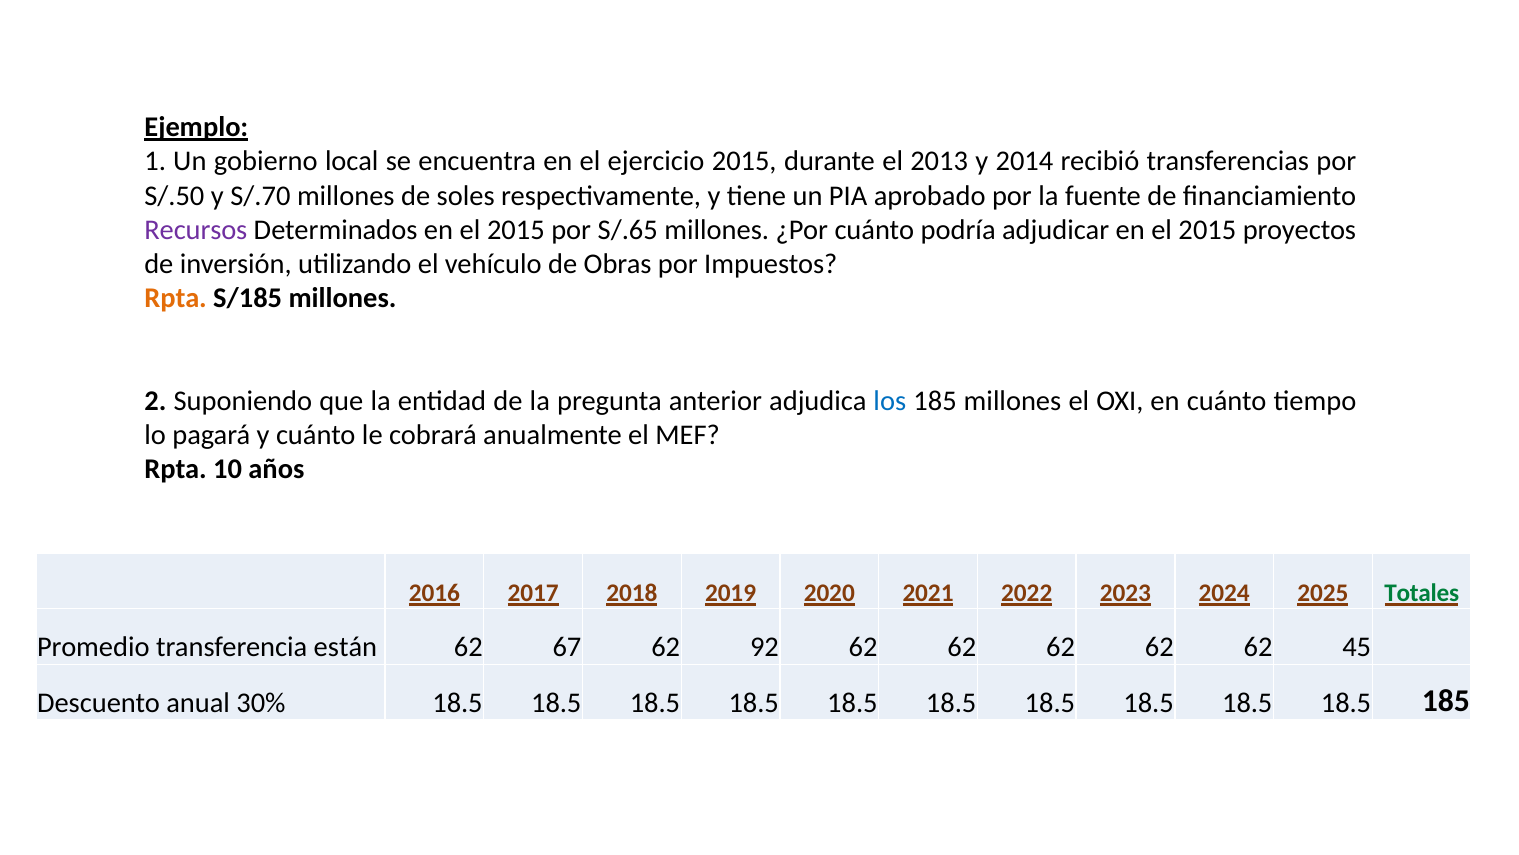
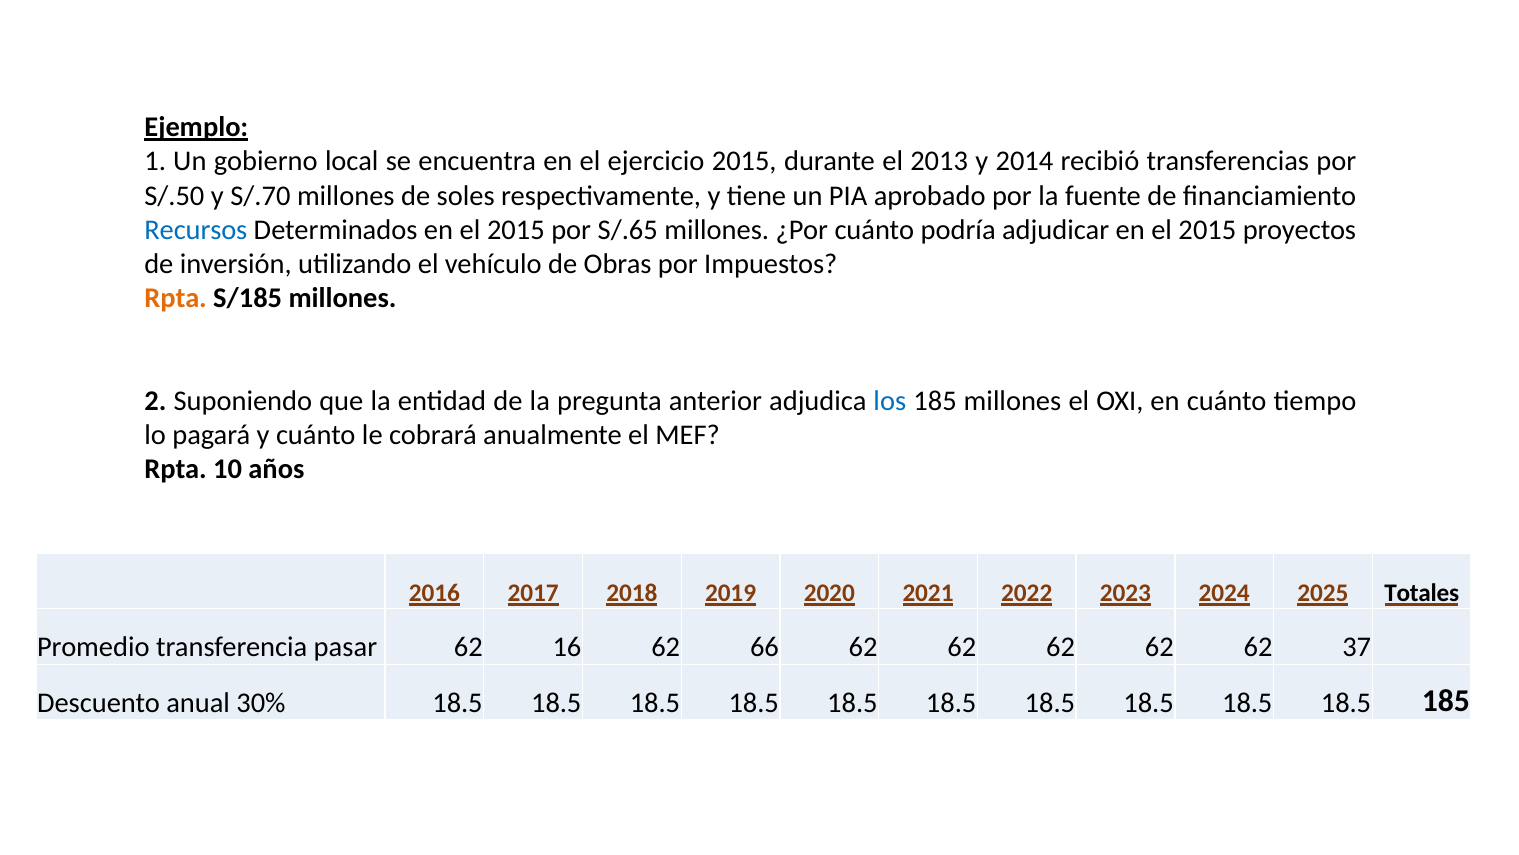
Recursos colour: purple -> blue
Totales colour: green -> black
están: están -> pasar
67: 67 -> 16
92: 92 -> 66
45: 45 -> 37
